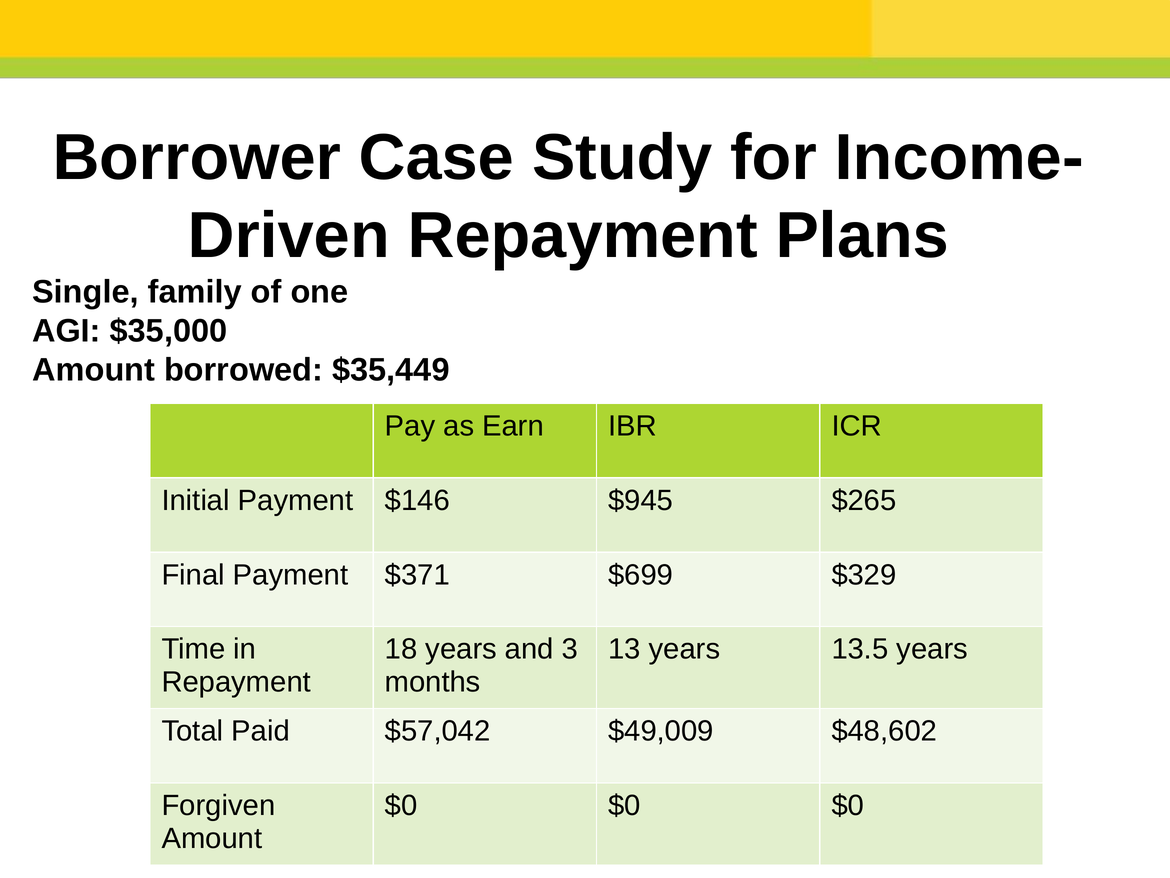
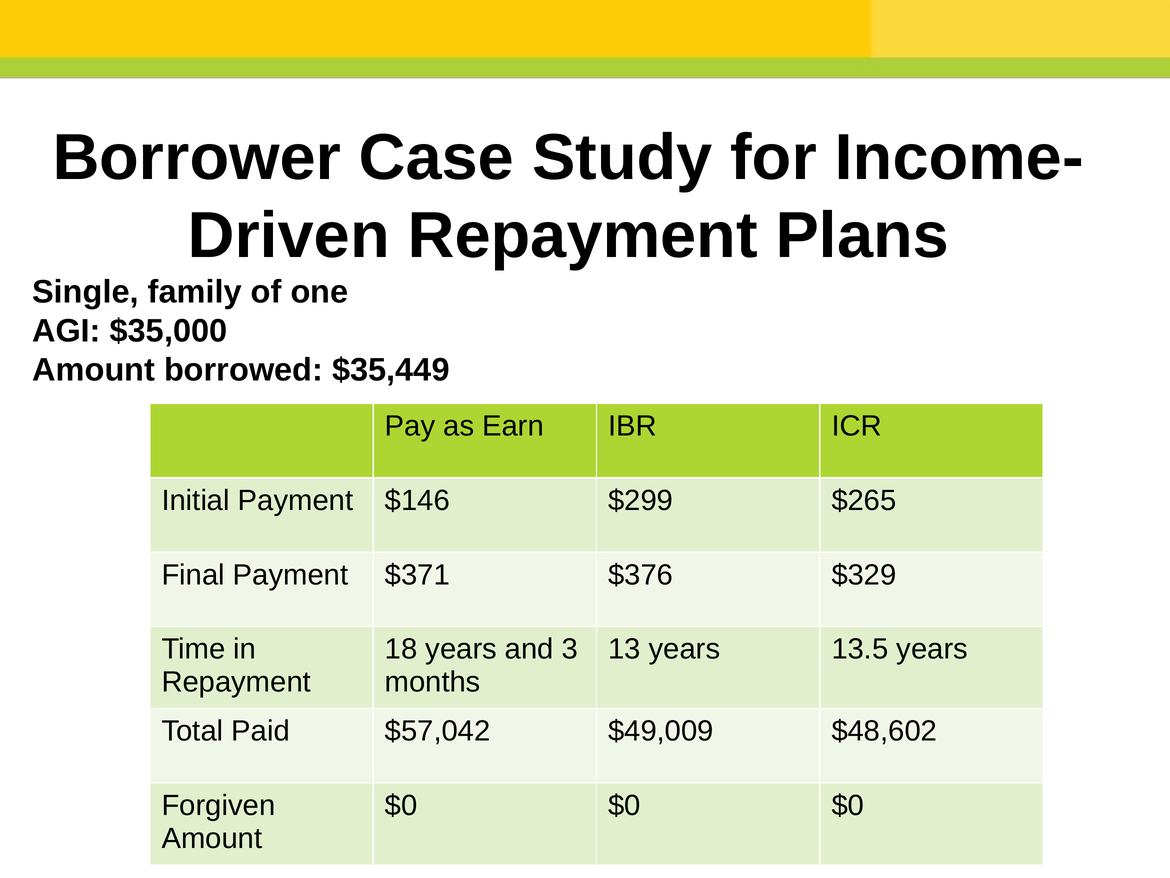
$945: $945 -> $299
$699: $699 -> $376
